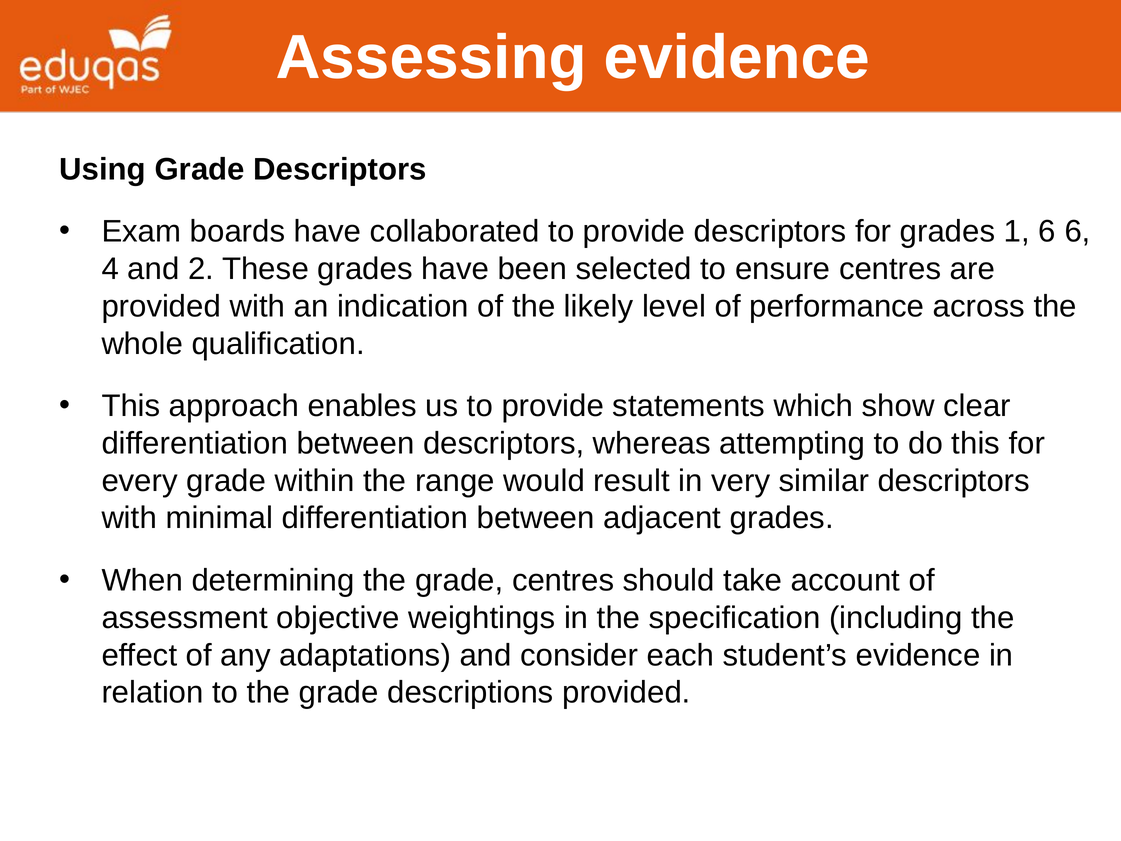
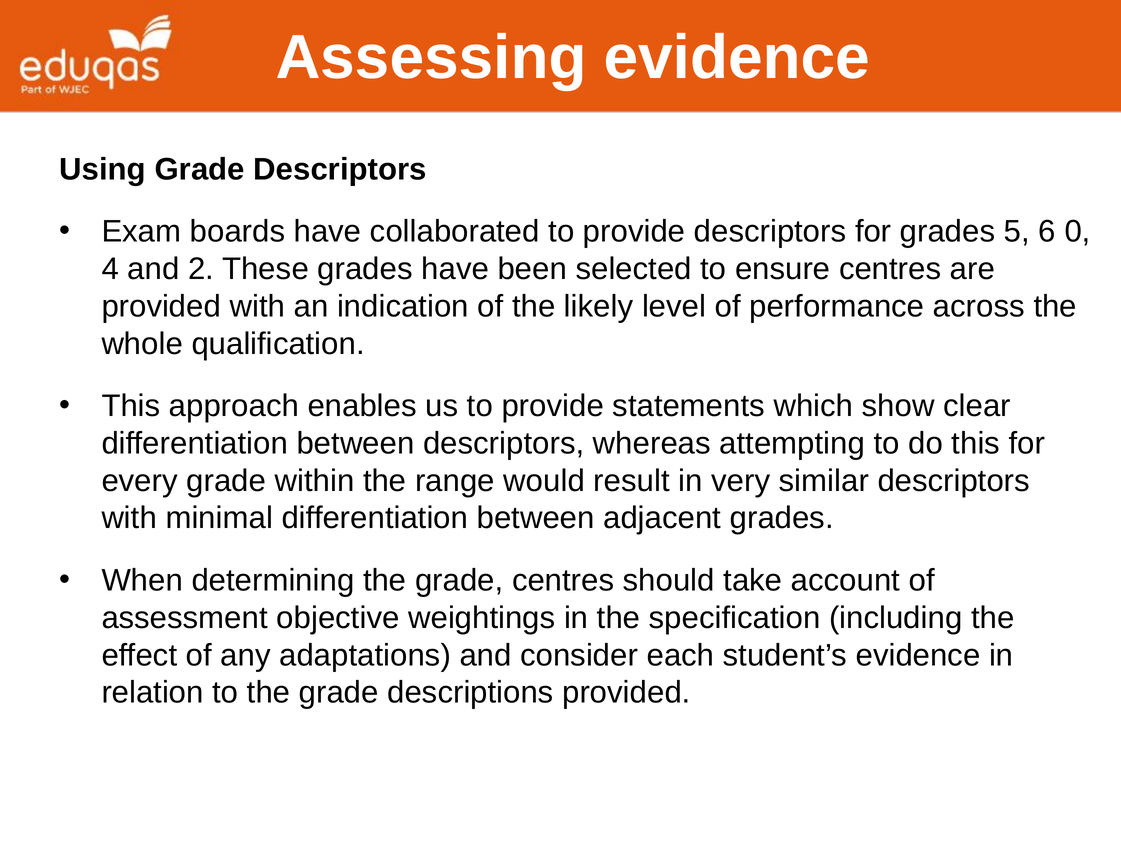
1: 1 -> 5
6 6: 6 -> 0
